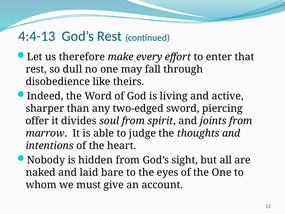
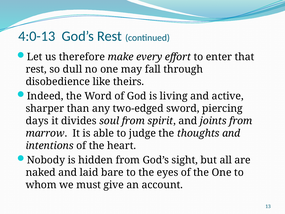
4:4-13: 4:4-13 -> 4:0-13
offer: offer -> days
